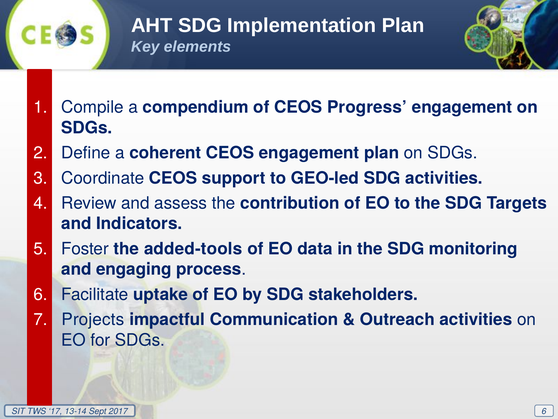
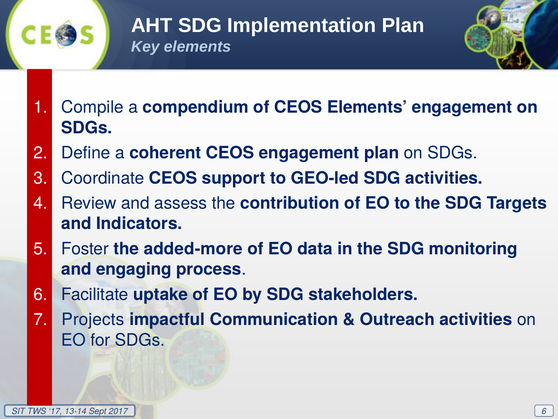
CEOS Progress: Progress -> Elements
added-tools: added-tools -> added-more
